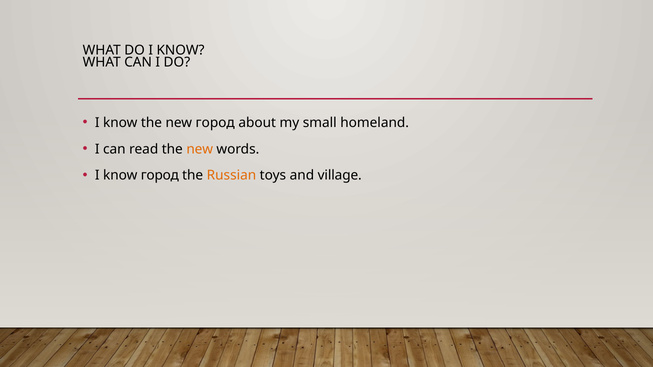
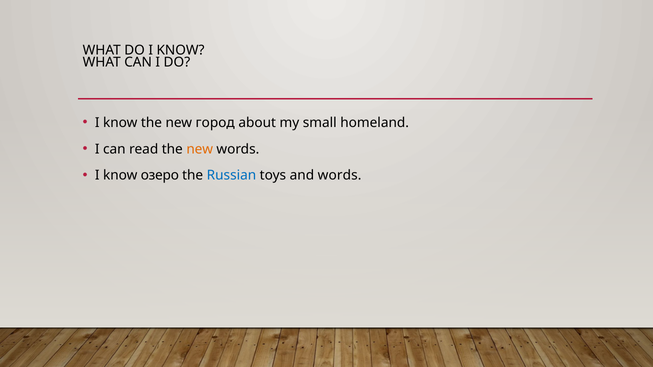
know город: город -> озеро
Russian colour: orange -> blue
and village: village -> words
